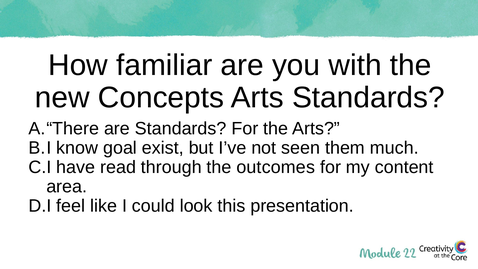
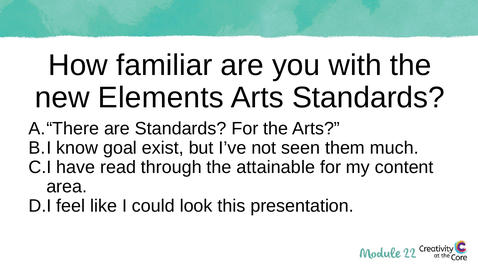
Concepts: Concepts -> Elements
outcomes: outcomes -> attainable
